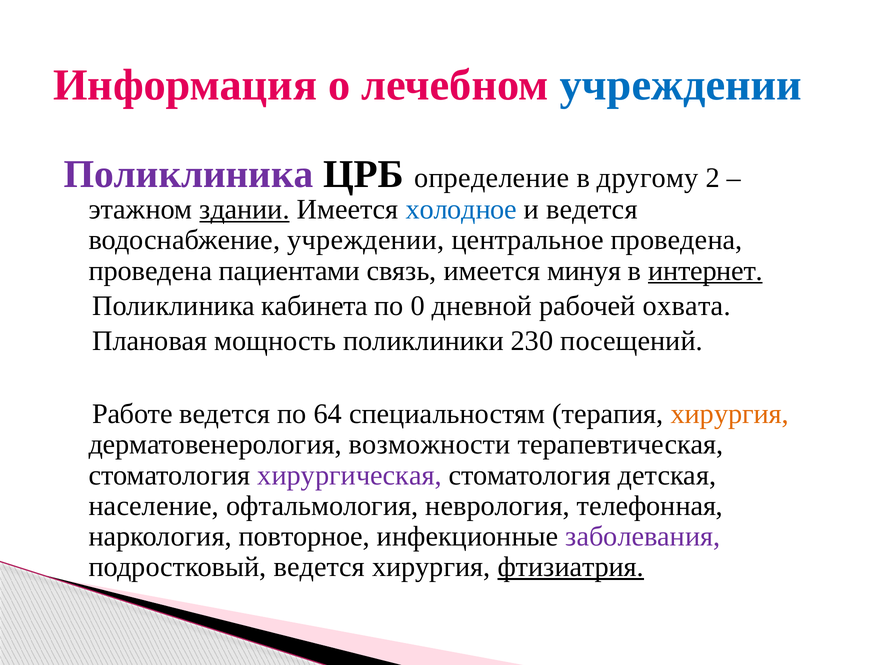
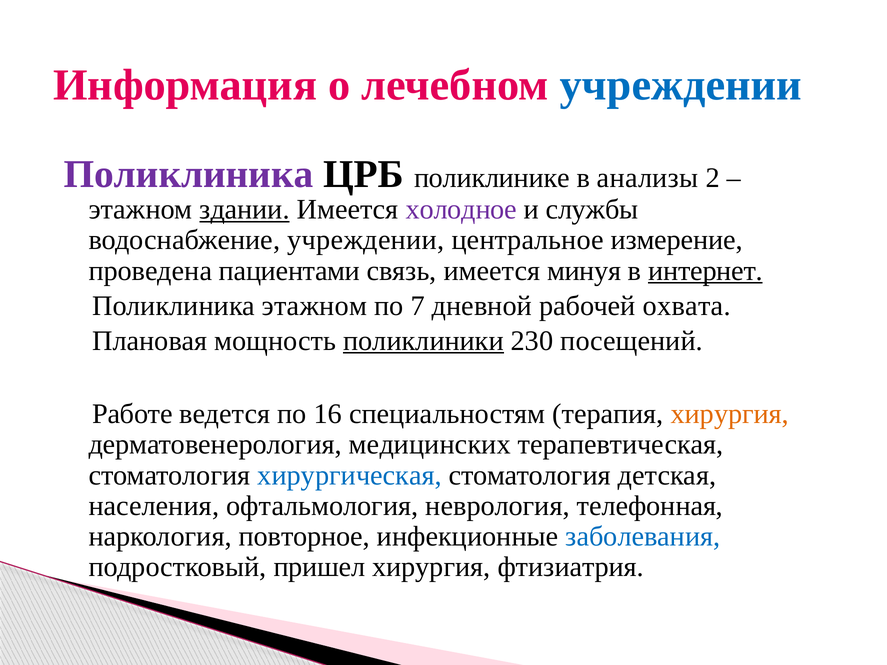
определение: определение -> поликлинике
другому: другому -> анализы
холодное colour: blue -> purple
и ведется: ведется -> службы
центральное проведена: проведена -> измерение
Поликлиника кабинета: кабинета -> этажном
0: 0 -> 7
поликлиники underline: none -> present
64: 64 -> 16
возможности: возможности -> медицинских
хирургическая colour: purple -> blue
население: население -> населения
заболевания colour: purple -> blue
подростковый ведется: ведется -> пришел
фтизиатрия underline: present -> none
